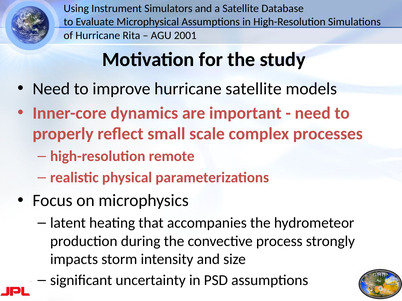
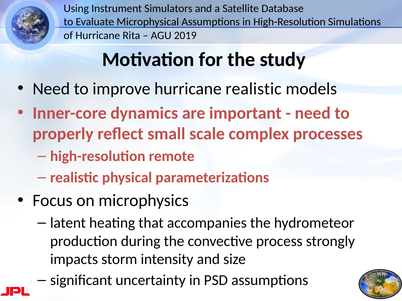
2001: 2001 -> 2019
hurricane satellite: satellite -> realistic
